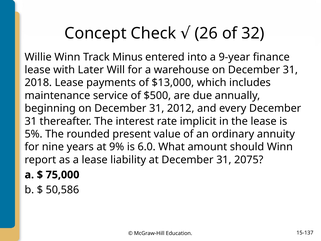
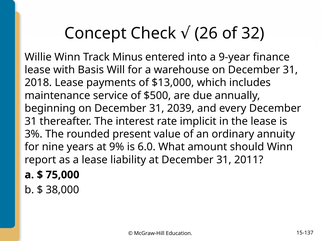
Later: Later -> Basis
2012: 2012 -> 2039
5%: 5% -> 3%
2075: 2075 -> 2011
50,586: 50,586 -> 38,000
